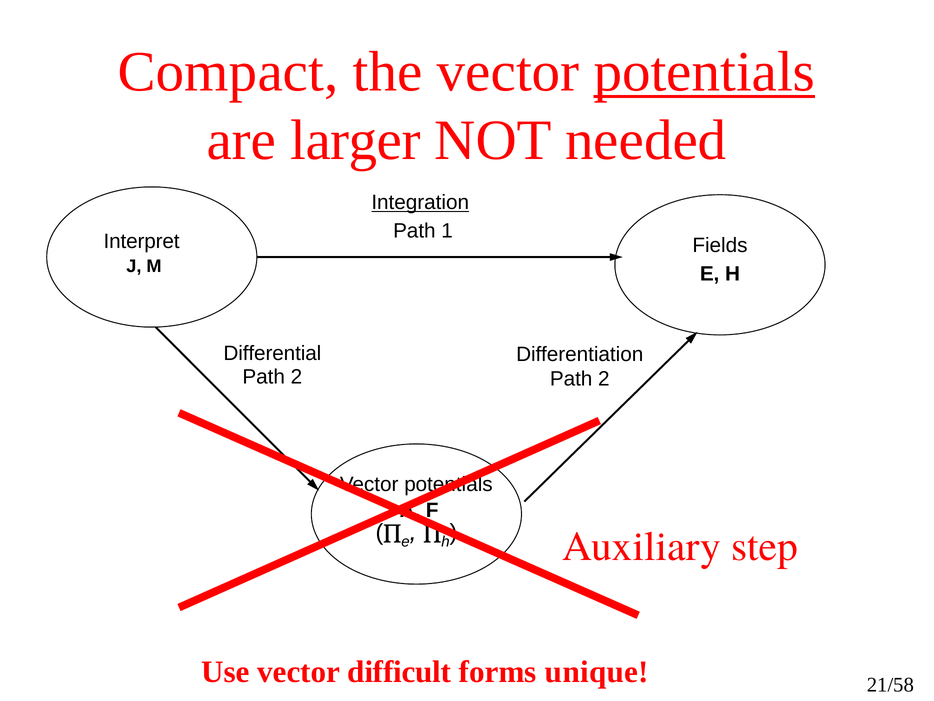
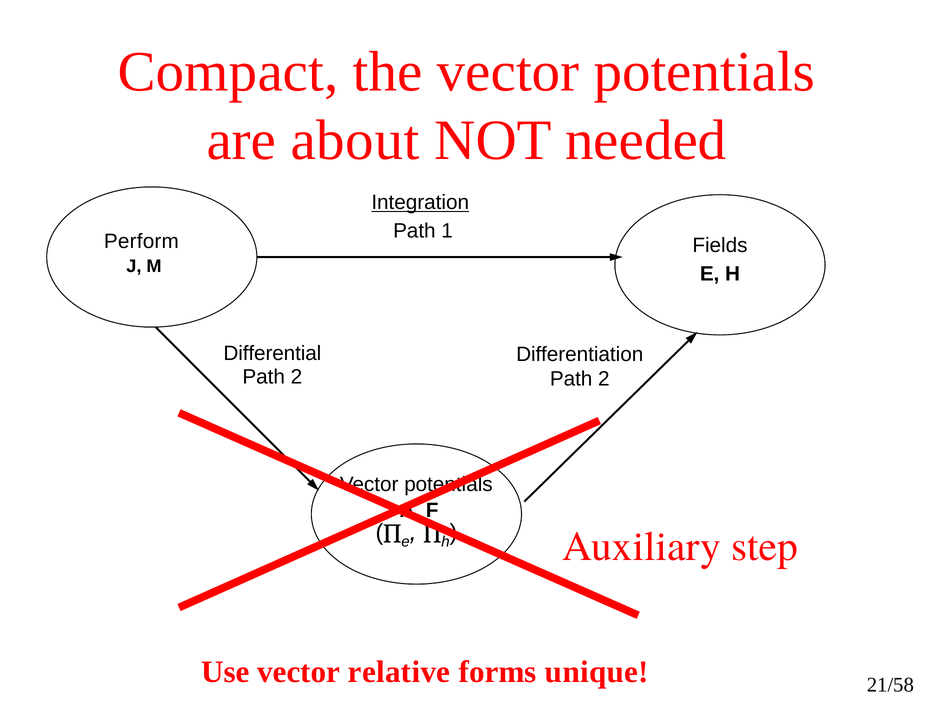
potentials at (704, 72) underline: present -> none
larger: larger -> about
Interpret: Interpret -> Perform
difficult: difficult -> relative
